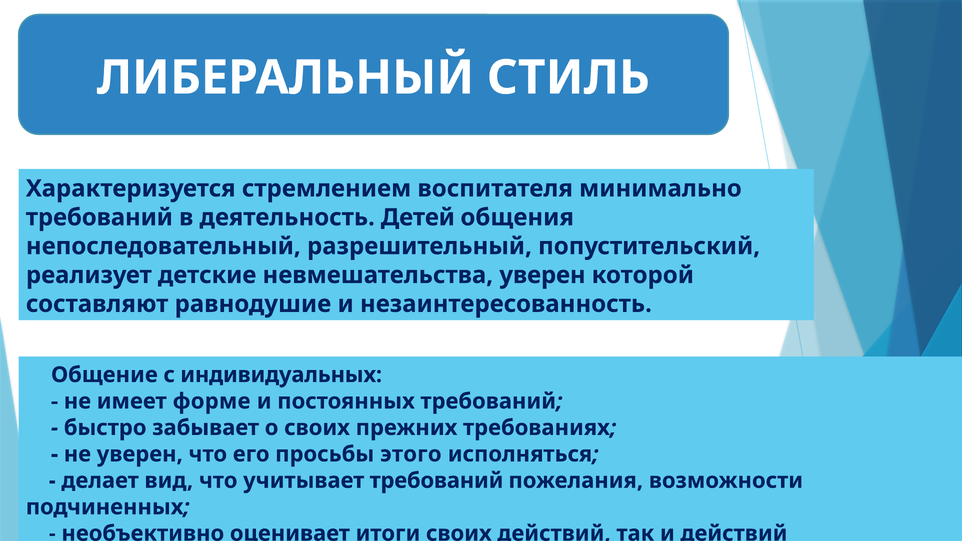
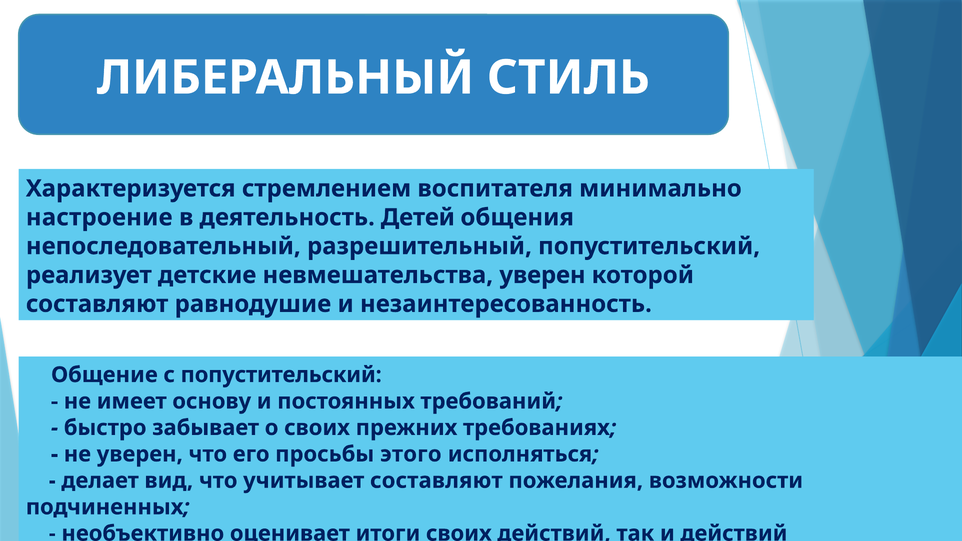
требований at (99, 217): требований -> настроение
с индивидуальных: индивидуальных -> попустительский
форме: форме -> основу
учитывает требований: требований -> составляют
